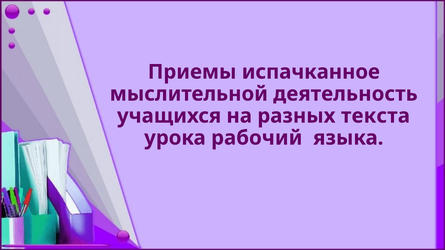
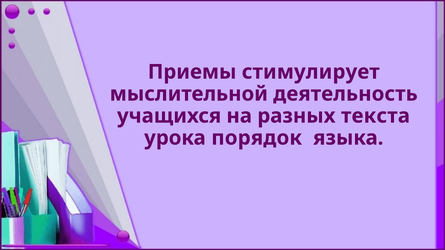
испачканное: испачканное -> стимулирует
рабочий: рабочий -> порядок
